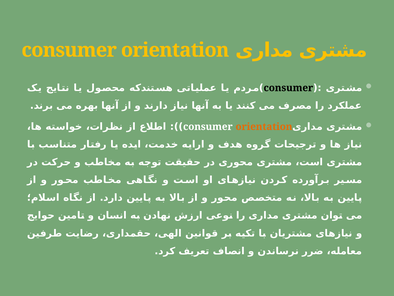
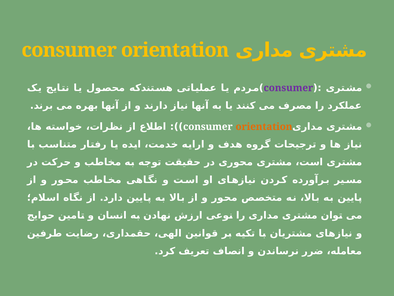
consumer at (288, 88) colour: black -> purple
